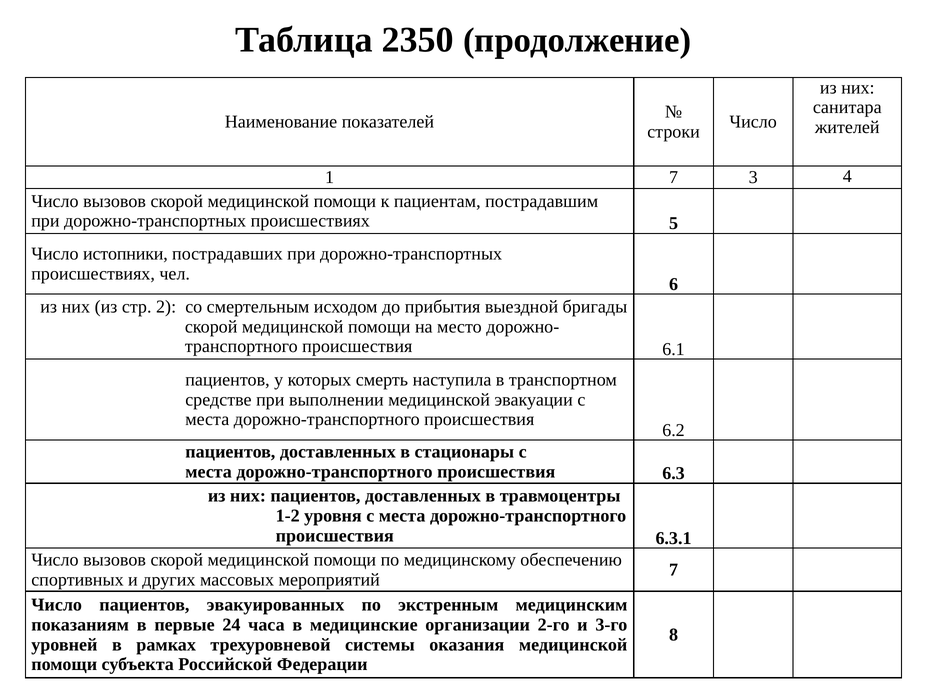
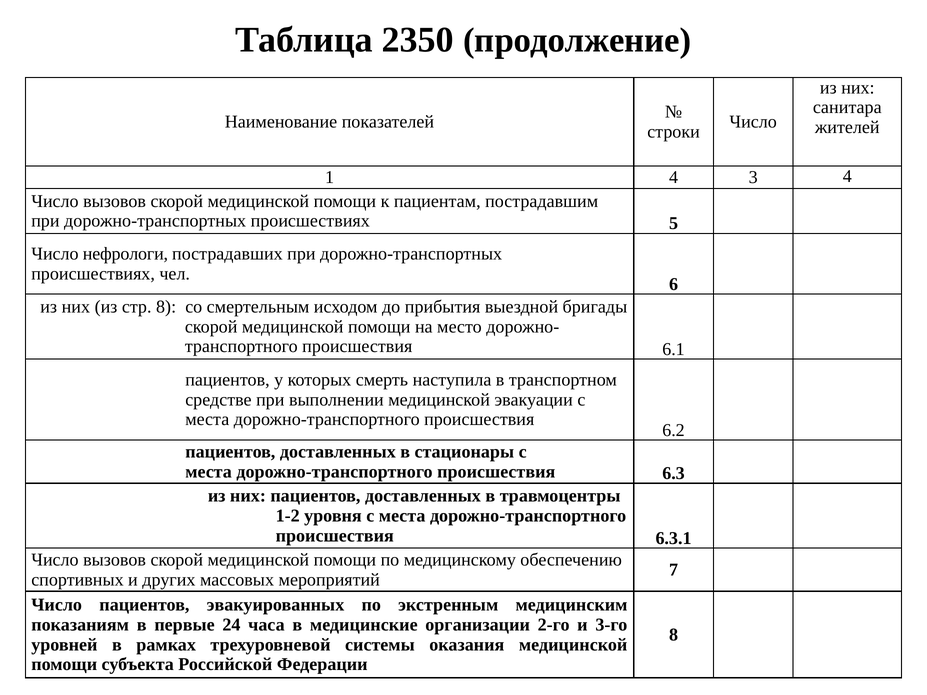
1 7: 7 -> 4
истопники: истопники -> нефрологи
стр 2: 2 -> 8
